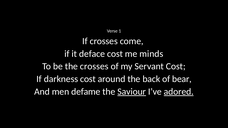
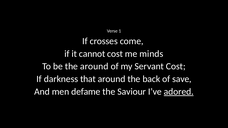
deface: deface -> cannot
the crosses: crosses -> around
darkness cost: cost -> that
bear: bear -> save
Saviour underline: present -> none
